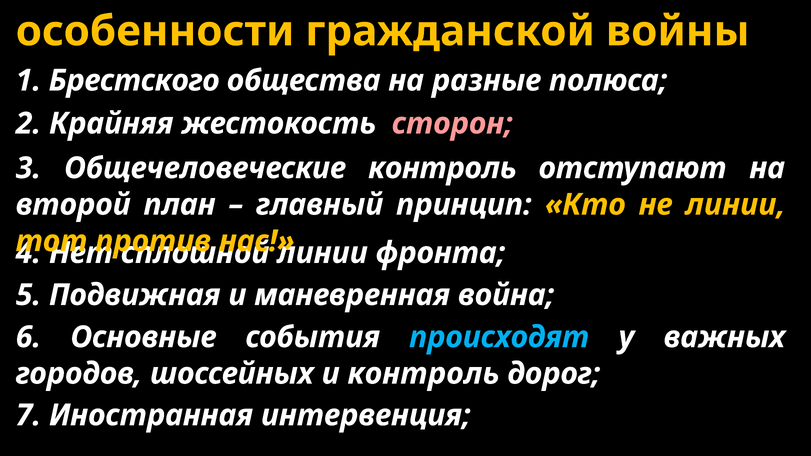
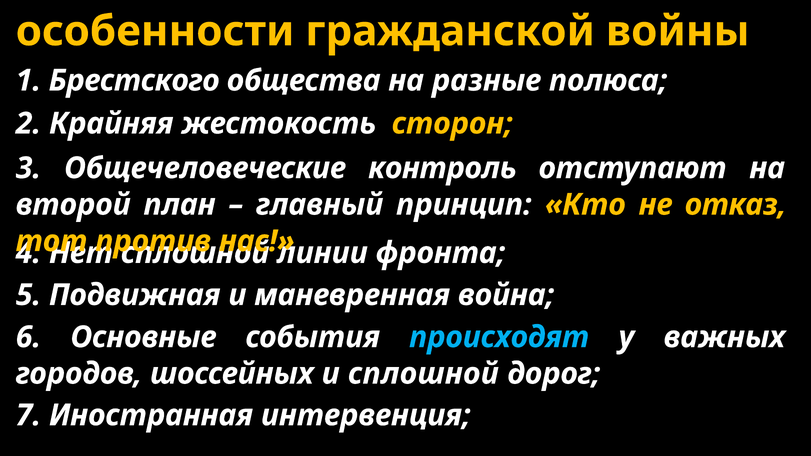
сторон colour: pink -> yellow
не линии: линии -> отказ
и контроль: контроль -> сплошной
